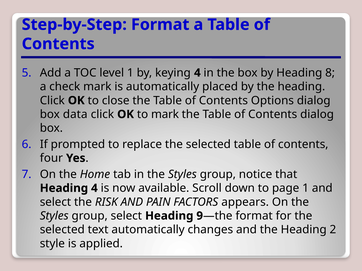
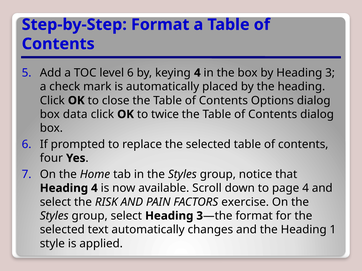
level 1: 1 -> 6
by Heading 8: 8 -> 3
to mark: mark -> twice
page 1: 1 -> 4
appears: appears -> exercise
select Heading 9: 9 -> 3
2: 2 -> 1
